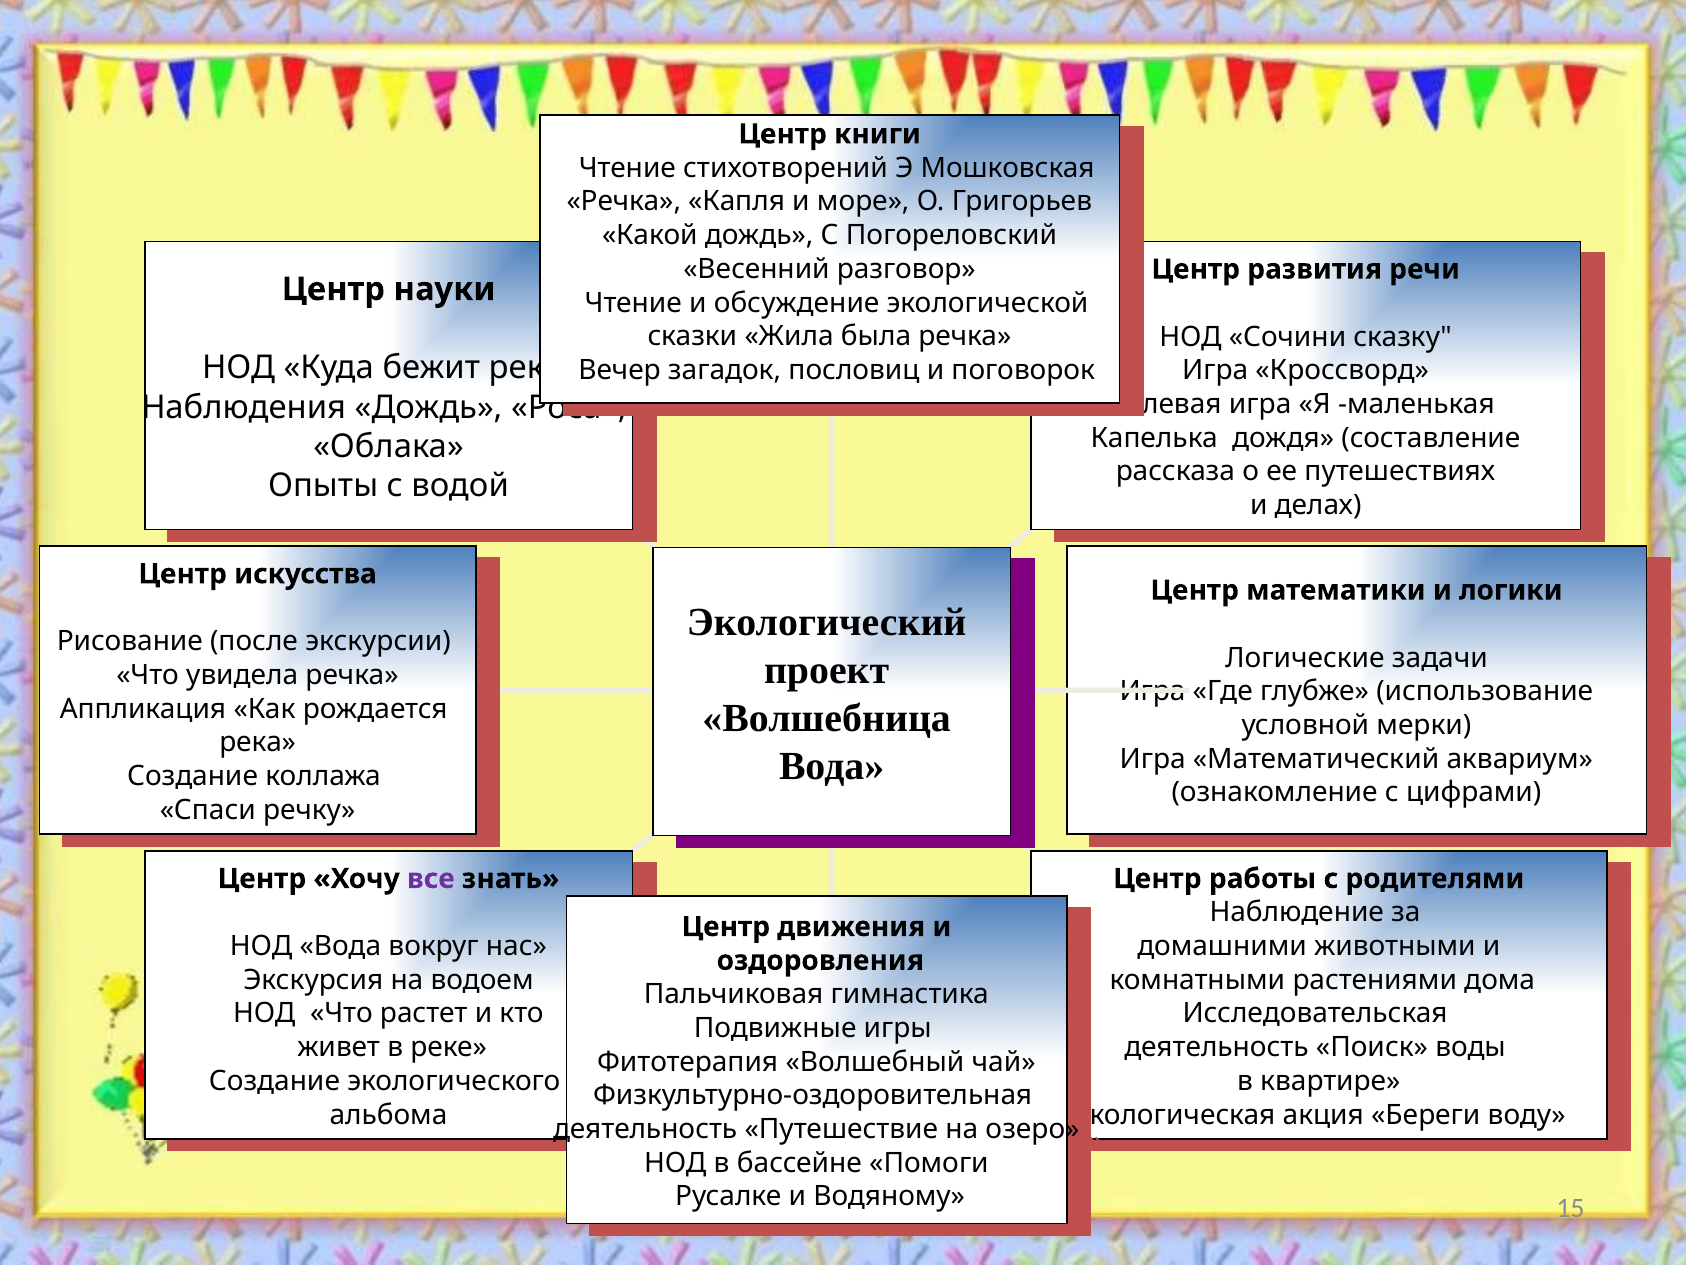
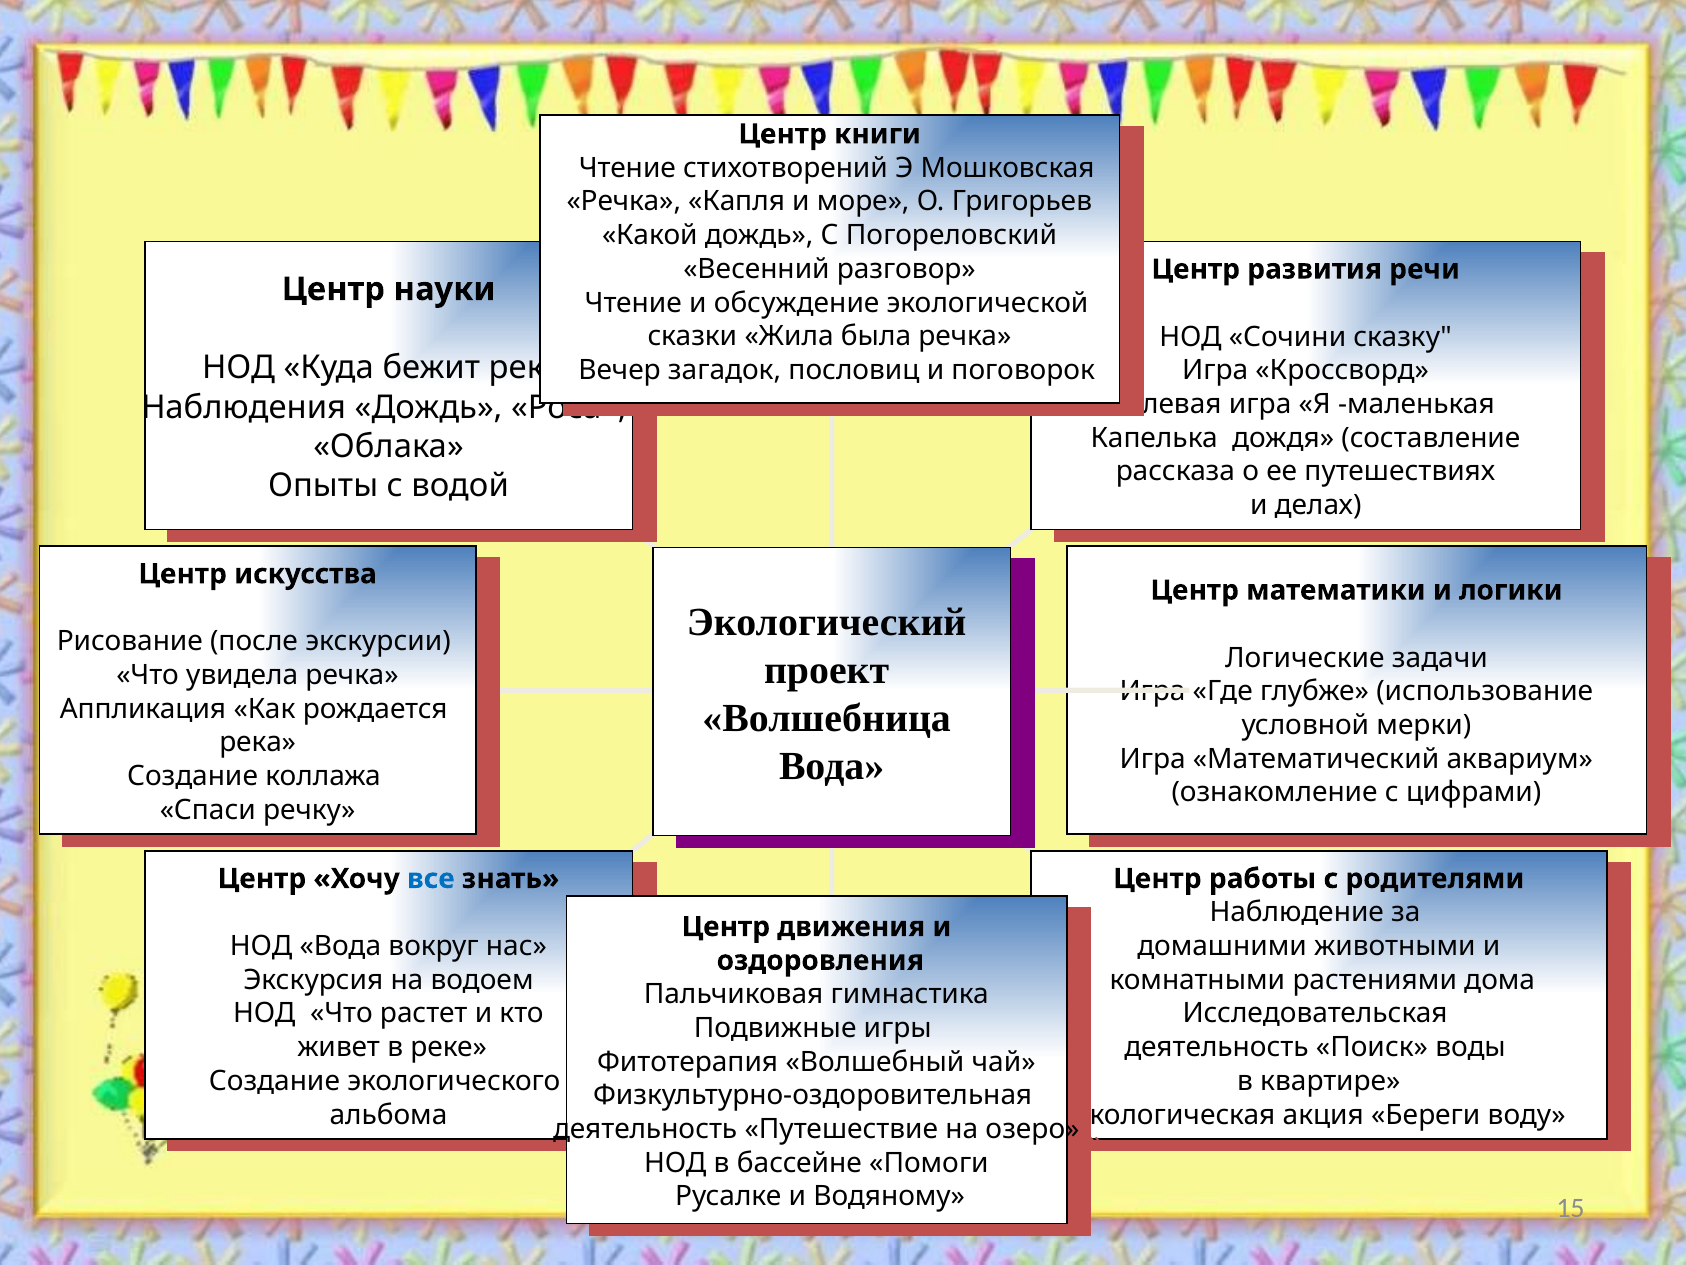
все at (431, 878) colour: purple -> blue
